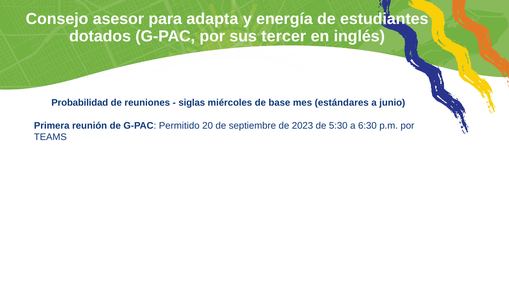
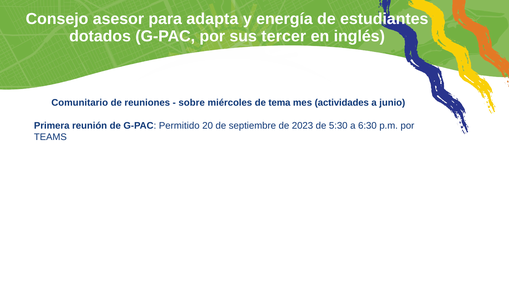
Probabilidad: Probabilidad -> Comunitario
siglas: siglas -> sobre
base: base -> tema
estándares: estándares -> actividades
